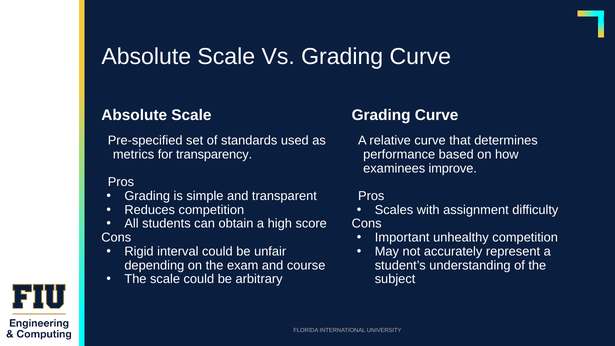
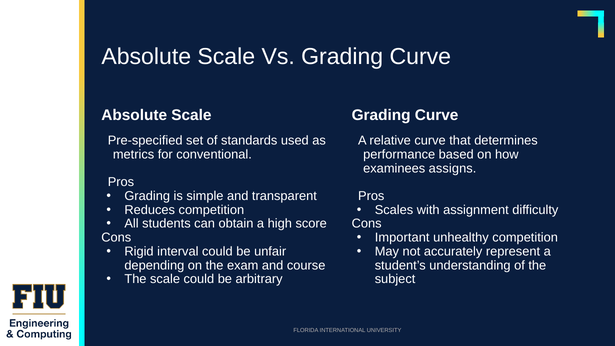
transparency: transparency -> conventional
improve: improve -> assigns
